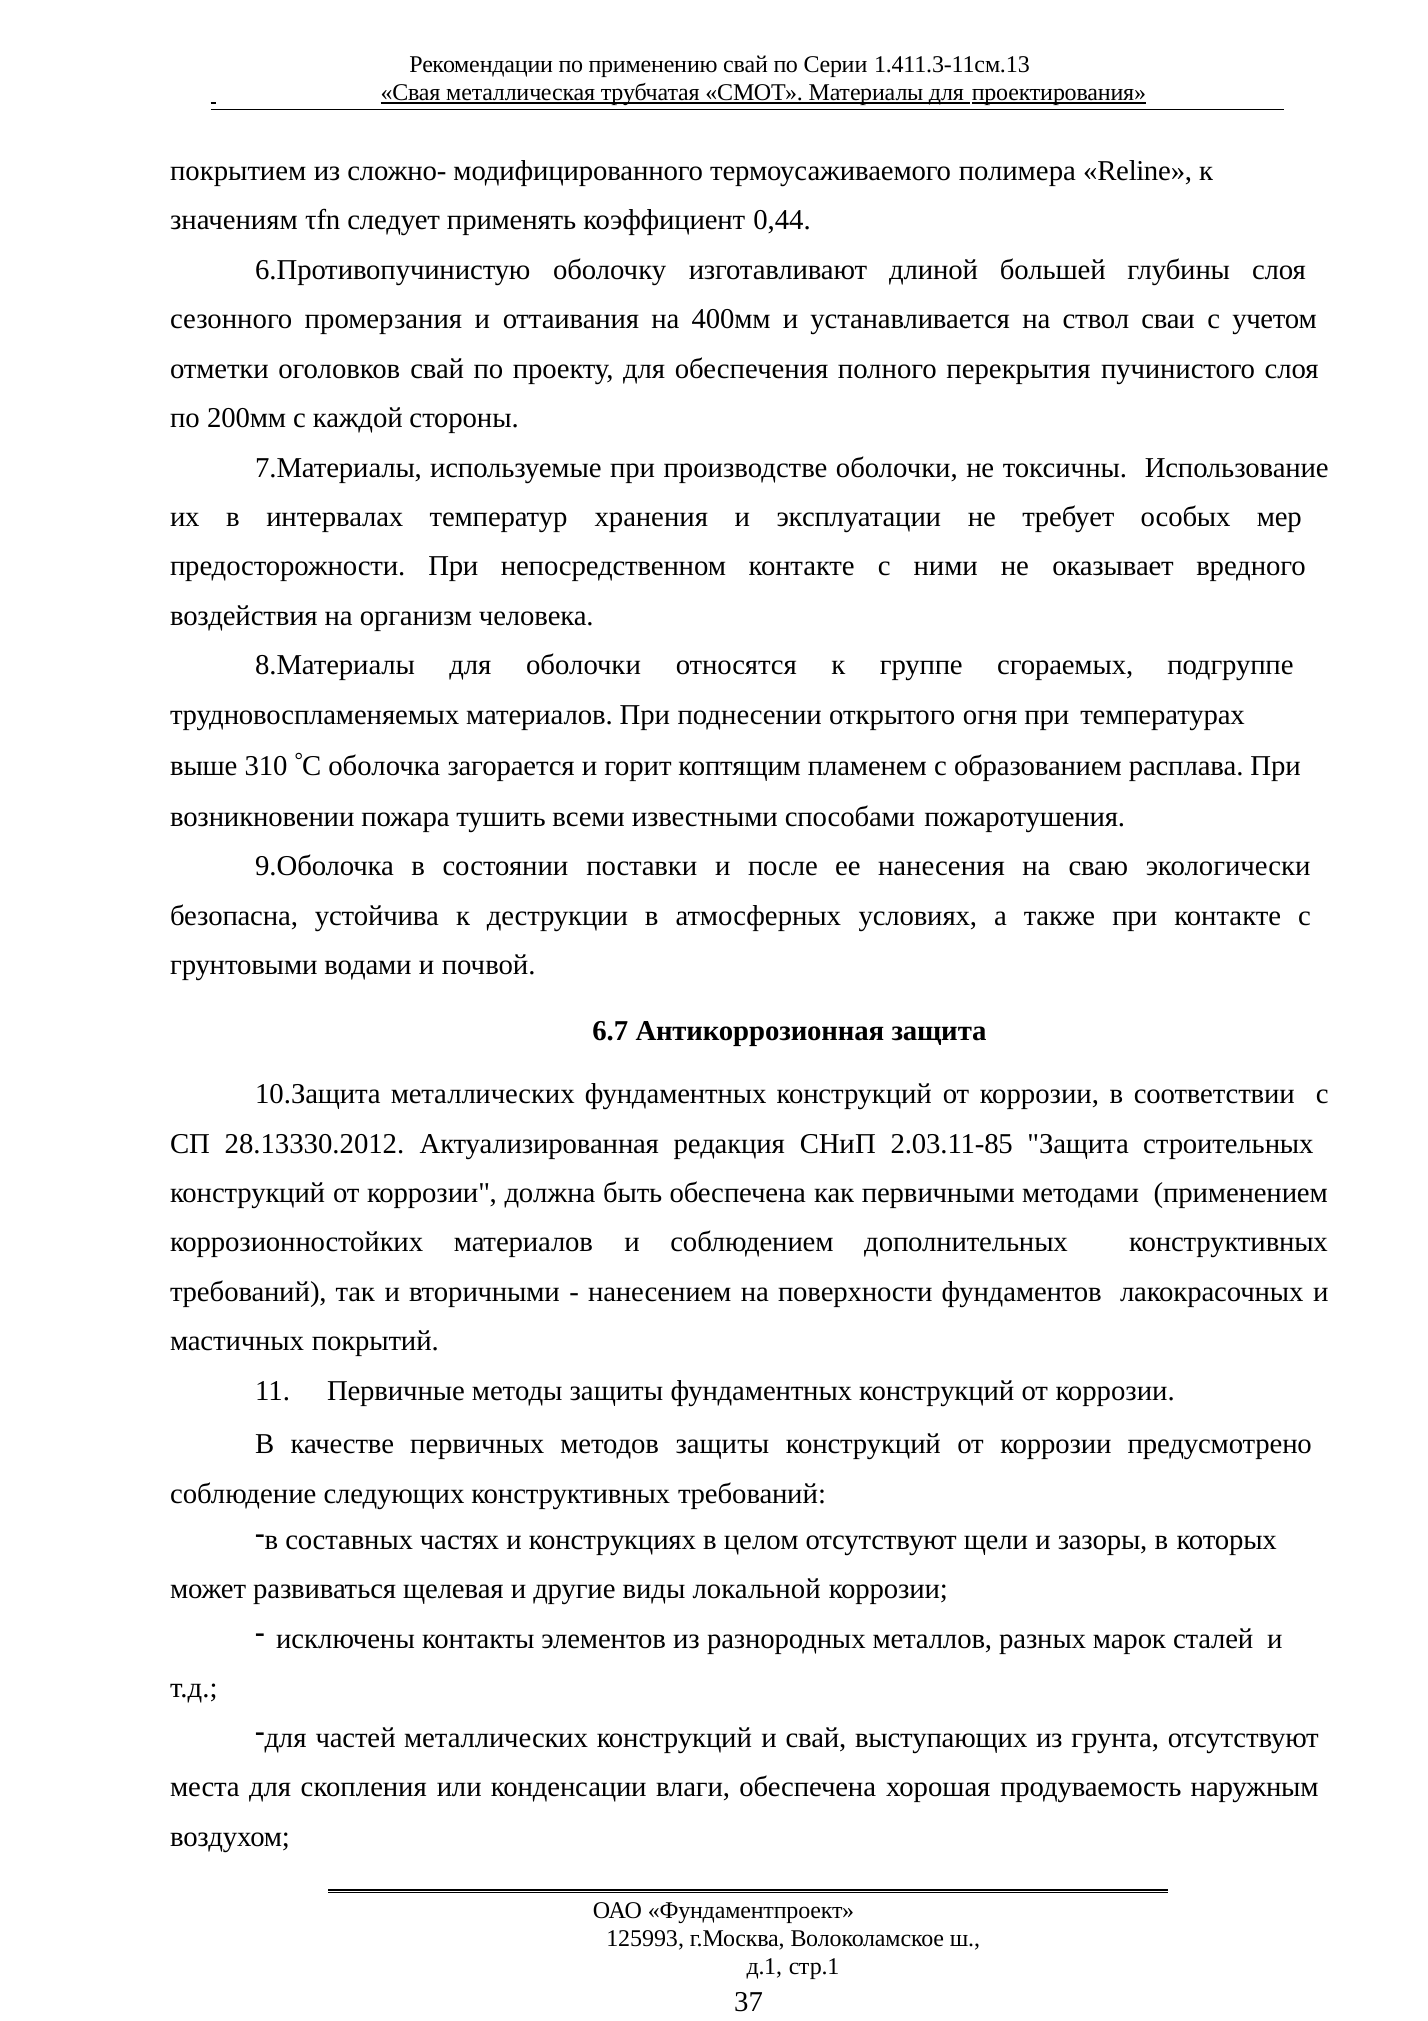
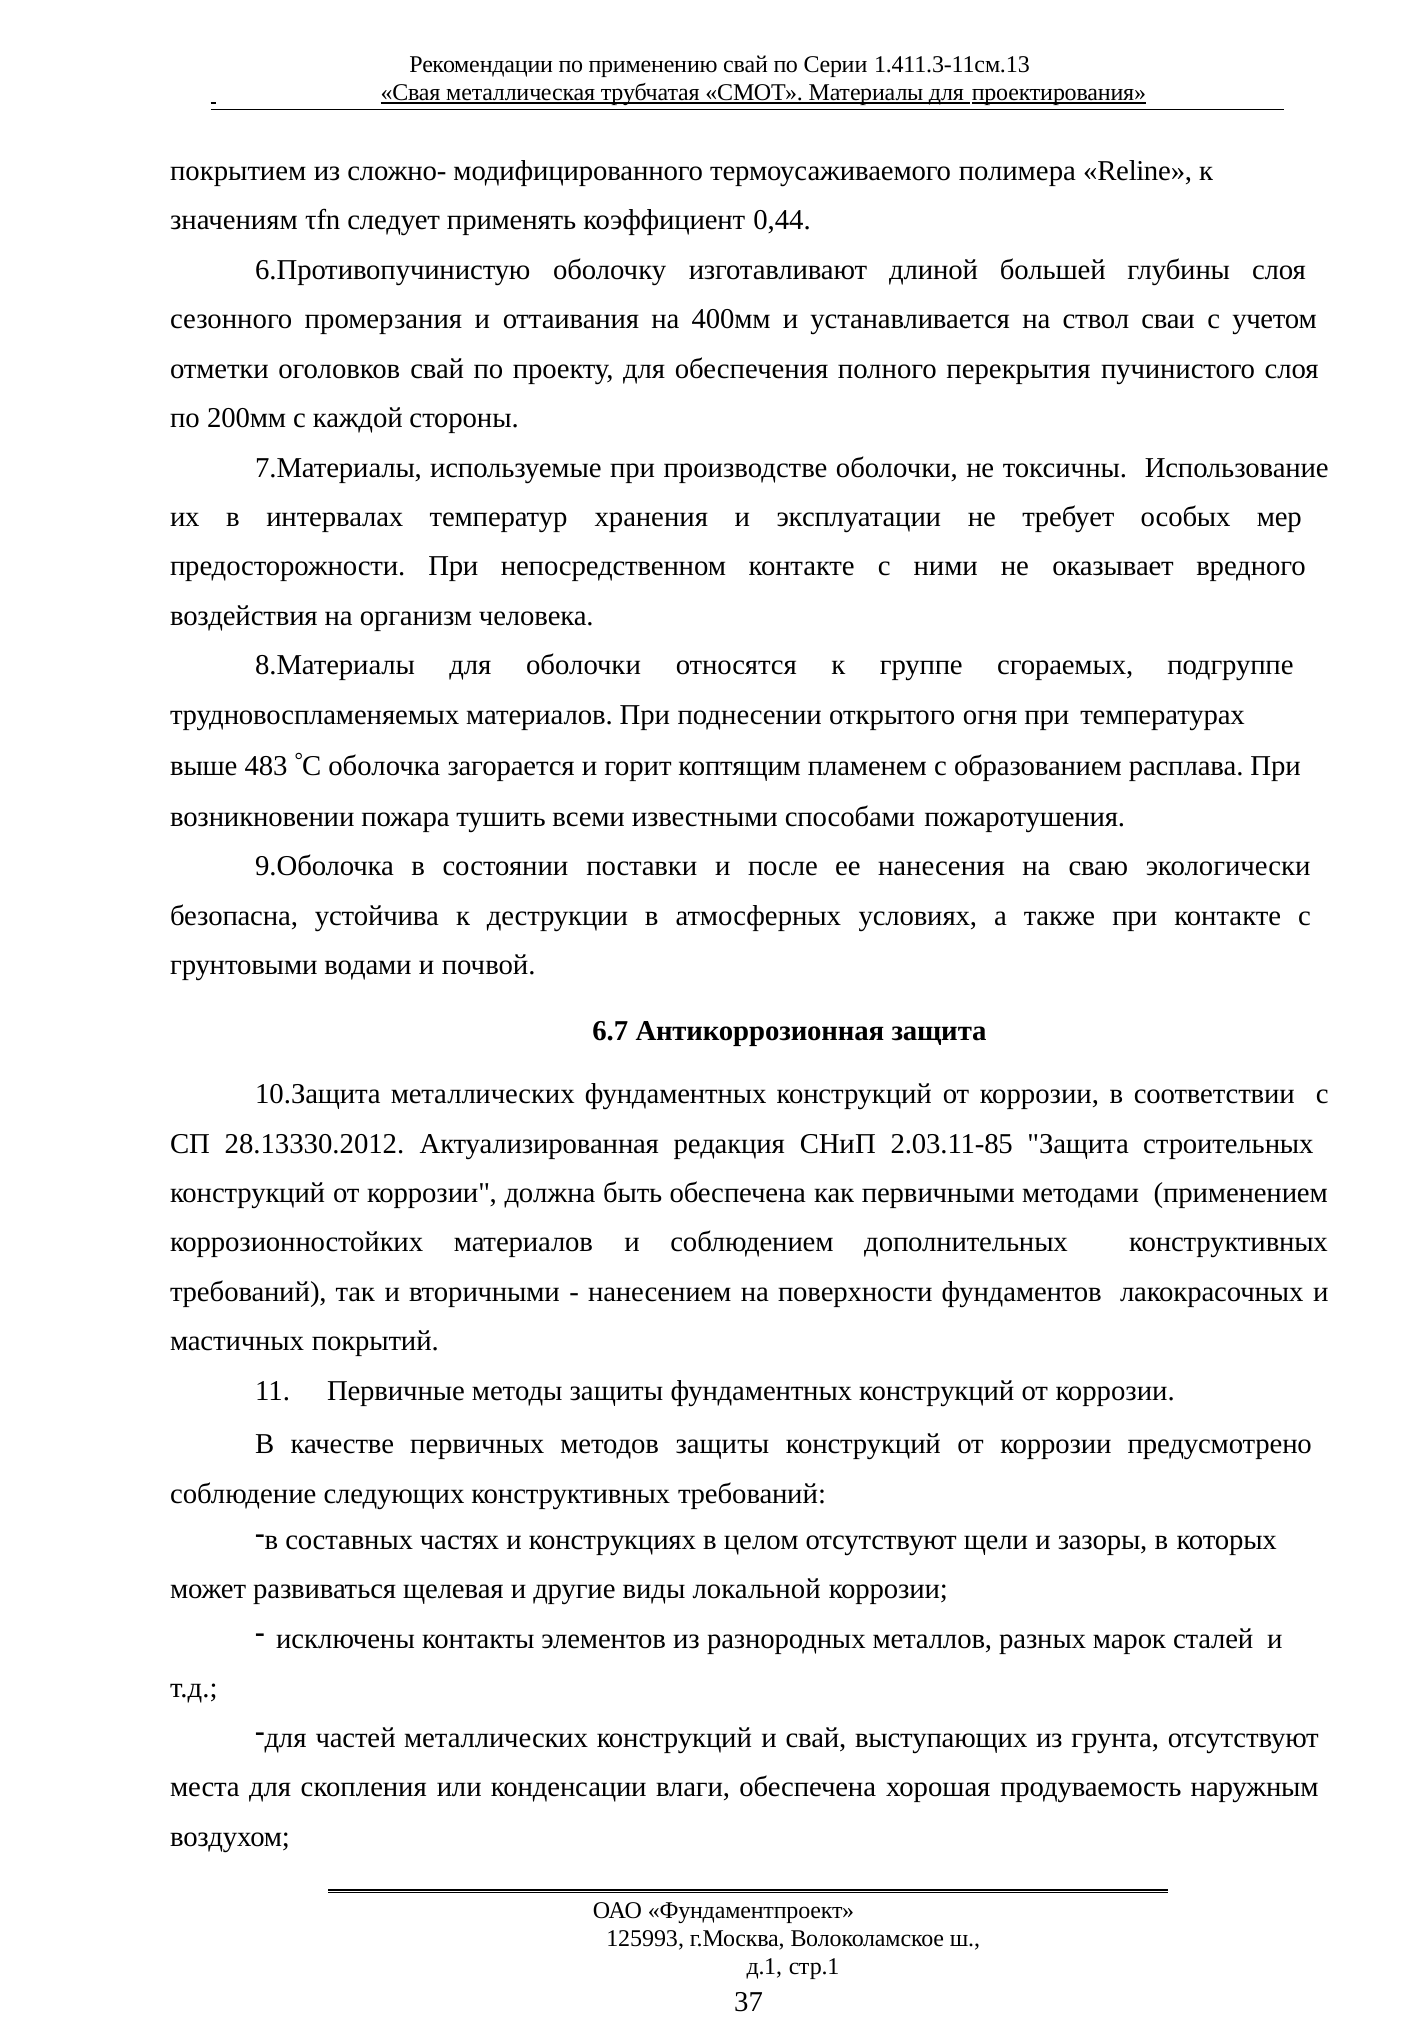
310: 310 -> 483
